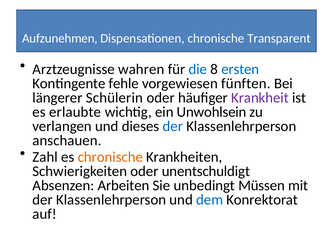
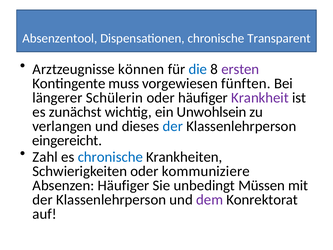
Aufzunehmen: Aufzunehmen -> Absenzentool
wahren: wahren -> können
ersten colour: blue -> purple
fehle: fehle -> muss
erlaubte: erlaubte -> zunächst
anschauen: anschauen -> eingereicht
chronische at (110, 157) colour: orange -> blue
unentschuldigt: unentschuldigt -> kommuniziere
Absenzen Arbeiten: Arbeiten -> Häufiger
dem colour: blue -> purple
